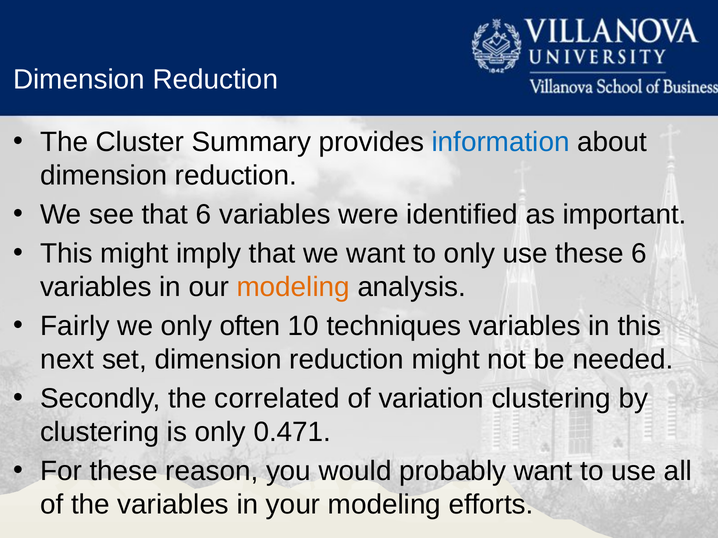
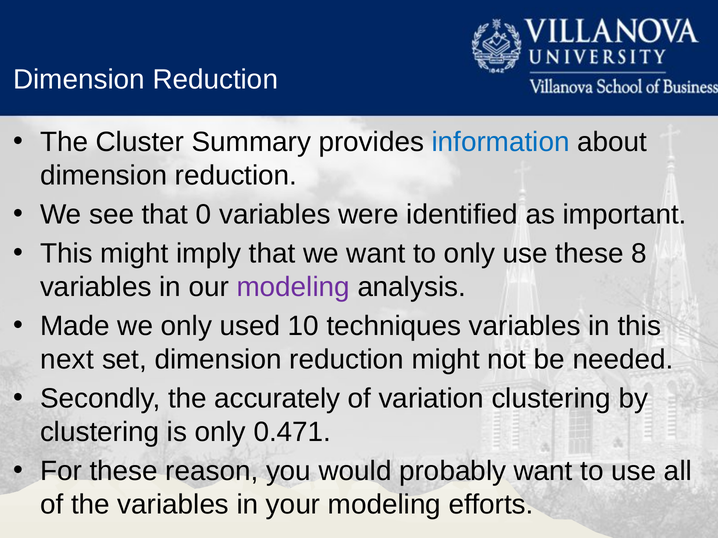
that 6: 6 -> 0
these 6: 6 -> 8
modeling at (293, 287) colour: orange -> purple
Fairly: Fairly -> Made
often: often -> used
correlated: correlated -> accurately
